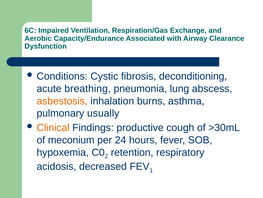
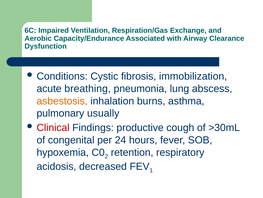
deconditioning: deconditioning -> immobilization
Clinical colour: orange -> red
meconium: meconium -> congenital
